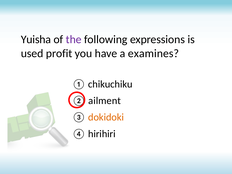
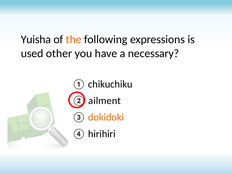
the colour: purple -> orange
profit: profit -> other
examines: examines -> necessary
